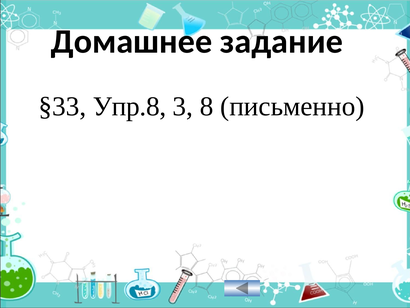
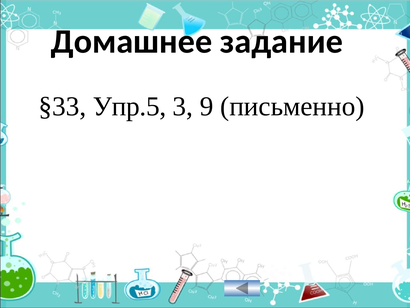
Упр.8: Упр.8 -> Упр.5
8: 8 -> 9
